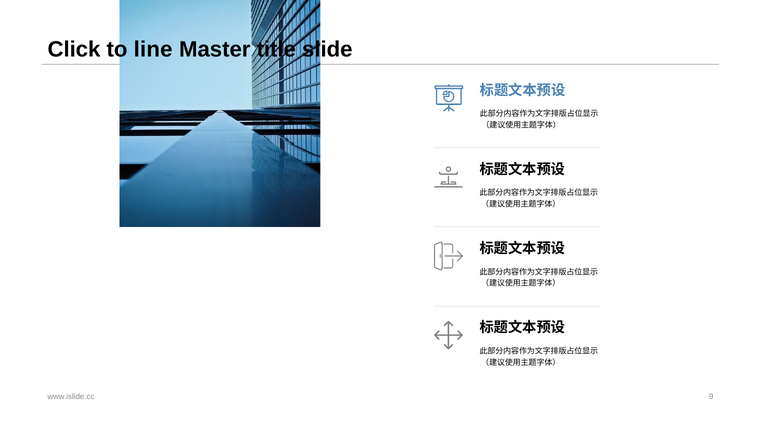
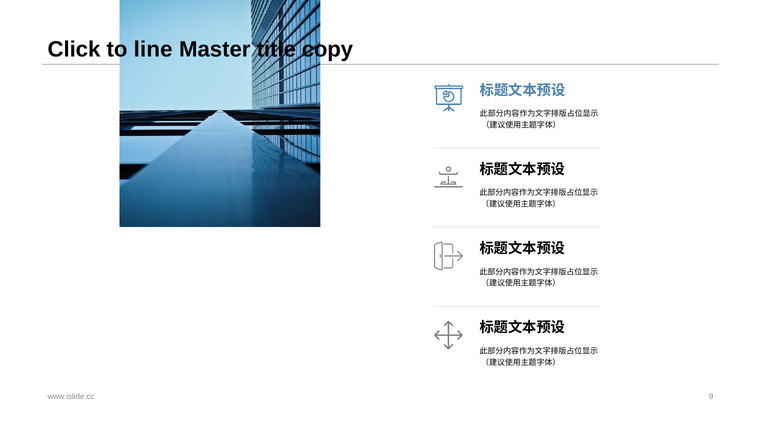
slide: slide -> copy
